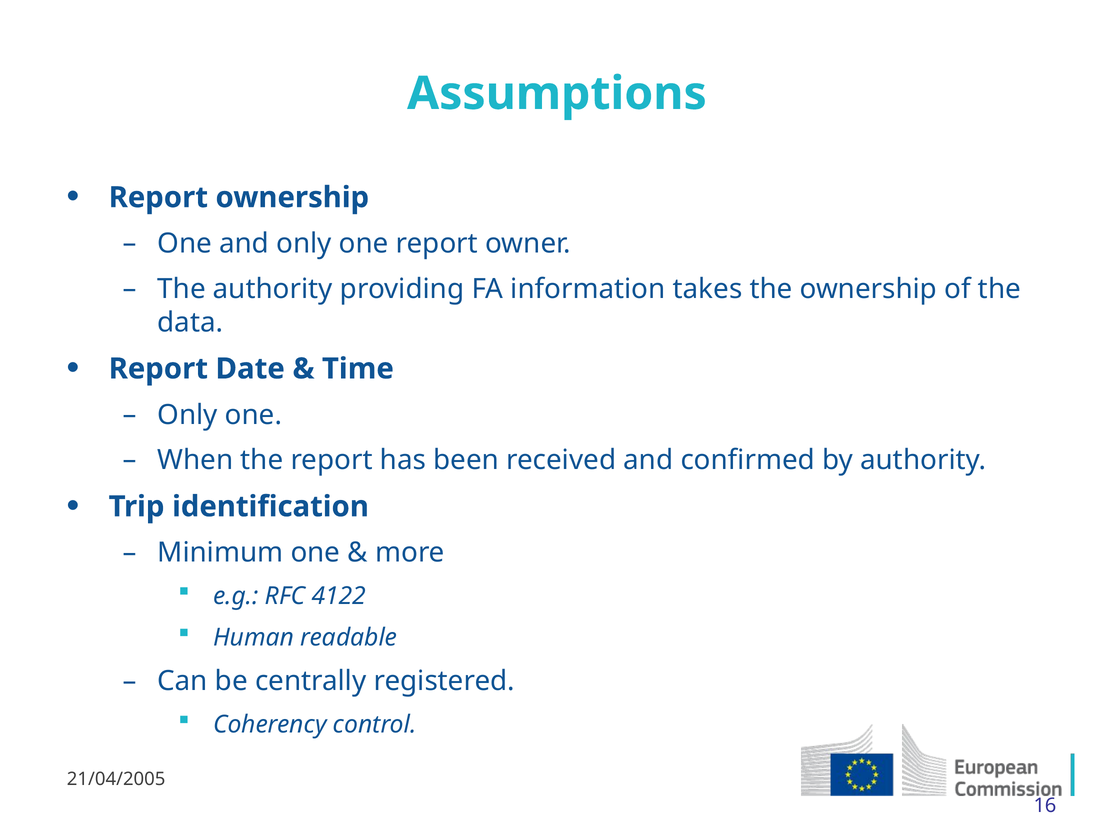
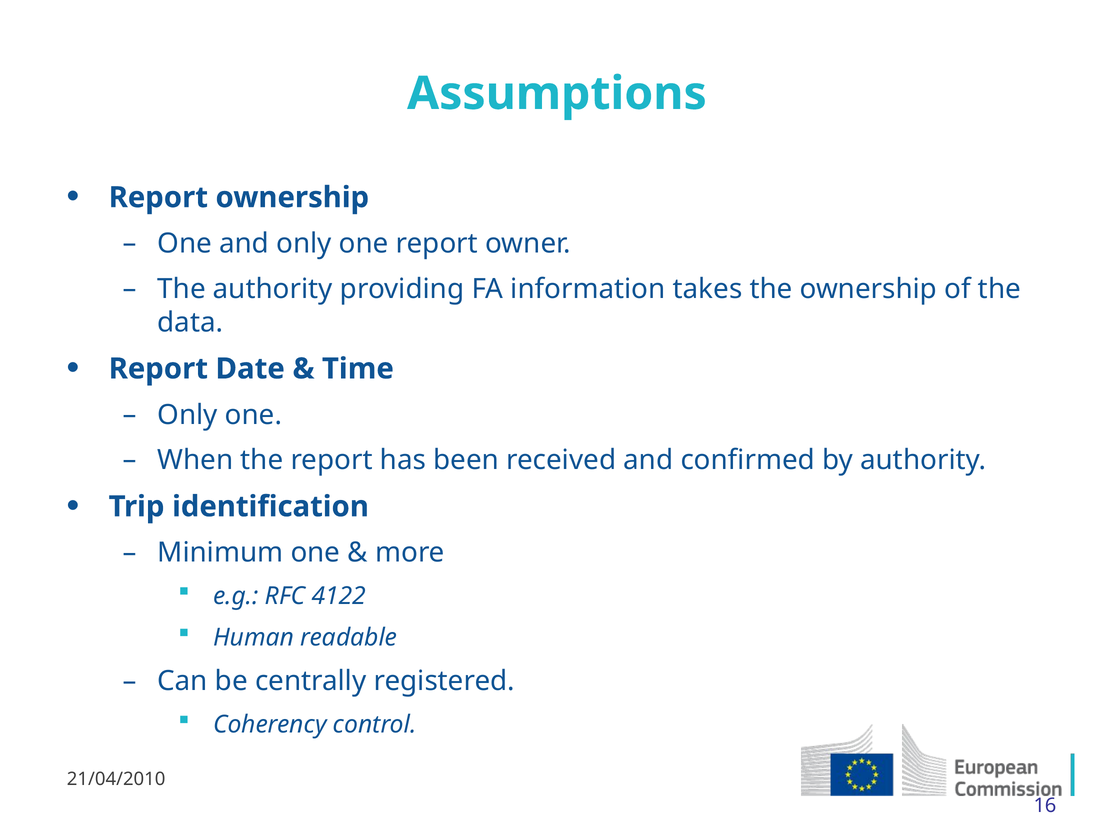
21/04/2005: 21/04/2005 -> 21/04/2010
